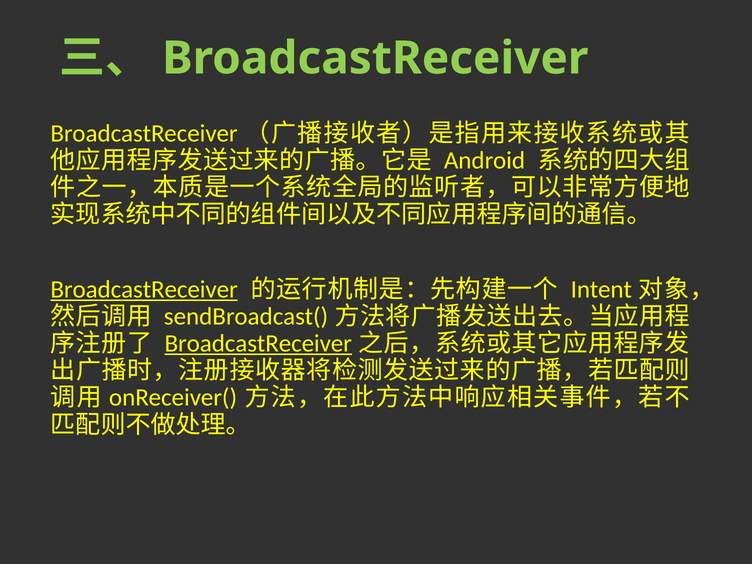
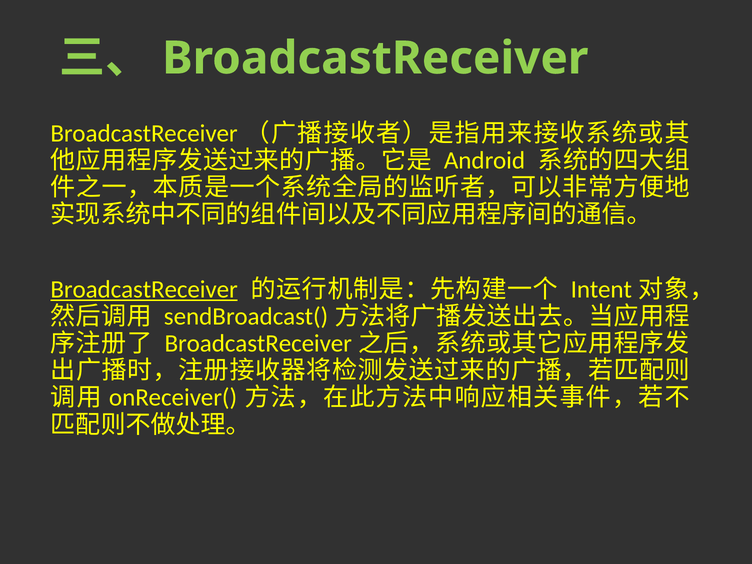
BroadcastReceiver at (258, 344) underline: present -> none
